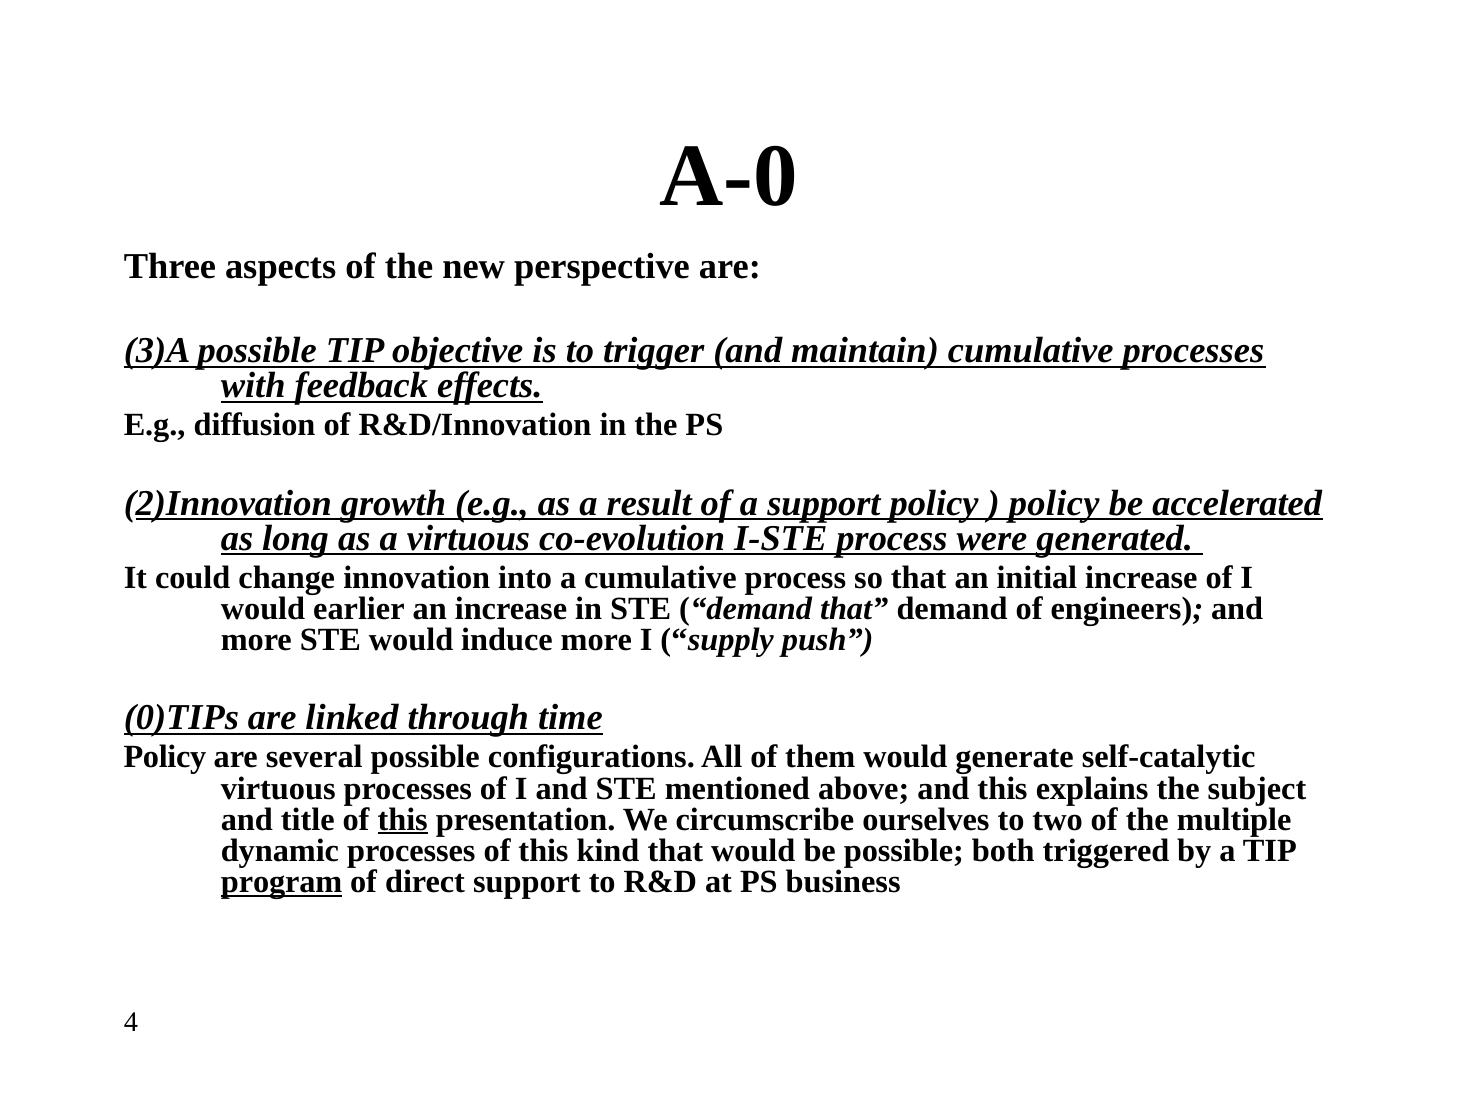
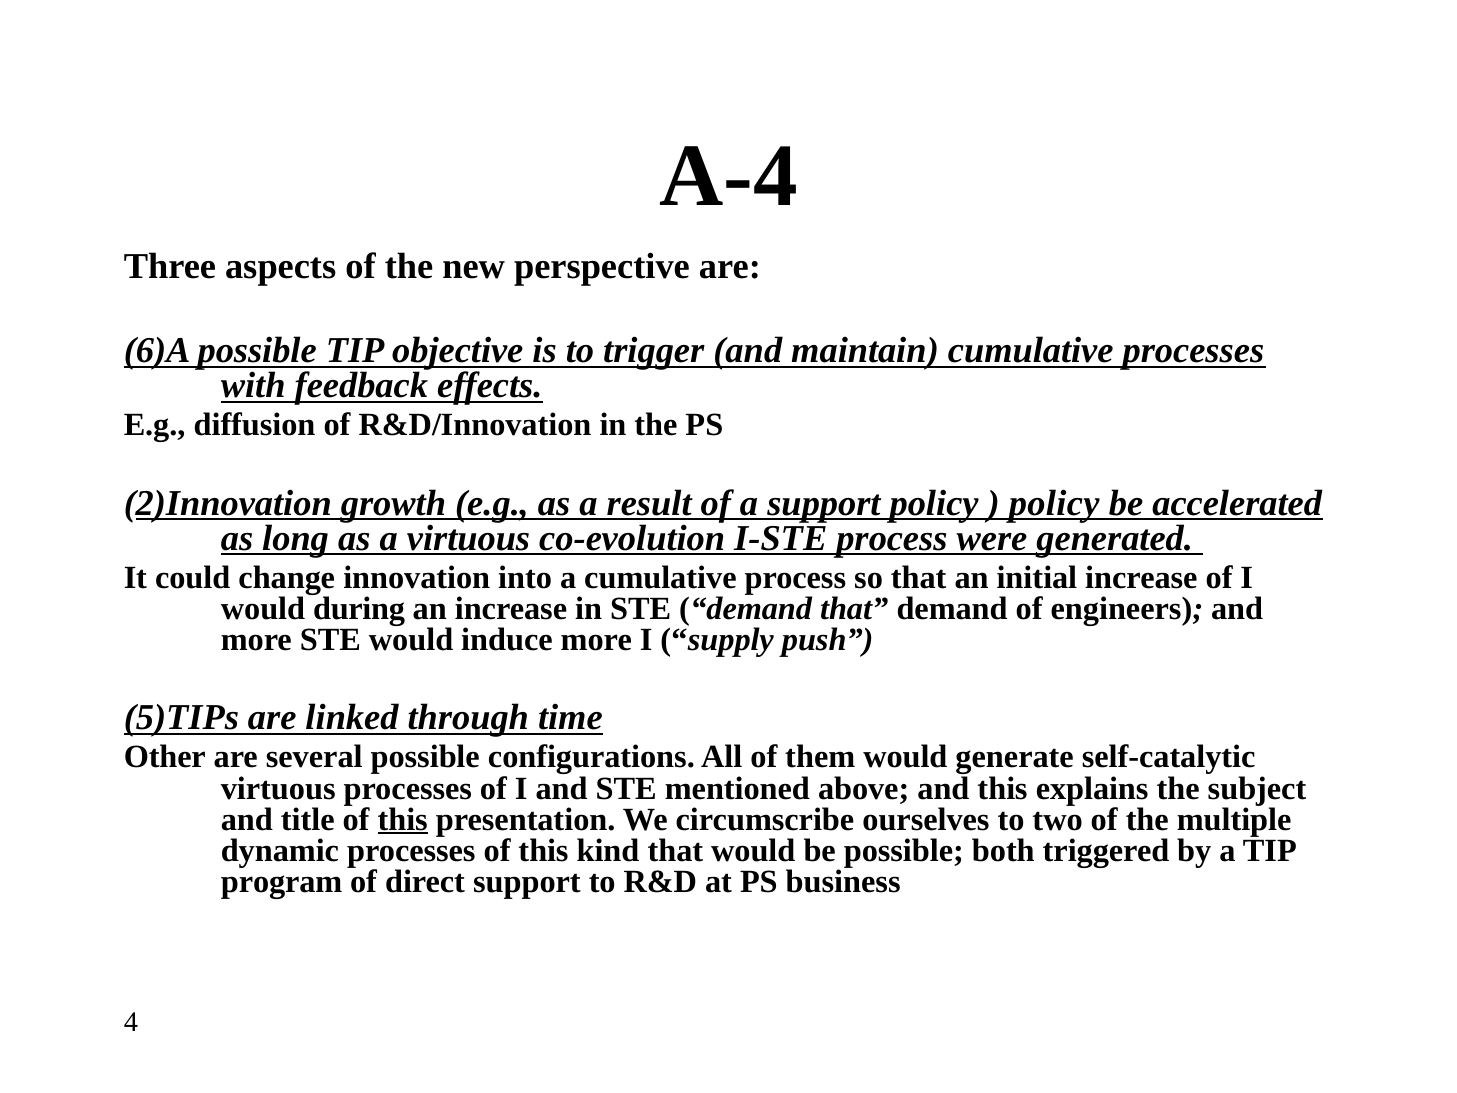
A-0: A-0 -> A-4
3)A: 3)A -> 6)A
earlier: earlier -> during
0)TIPs: 0)TIPs -> 5)TIPs
Policy at (165, 757): Policy -> Other
program underline: present -> none
